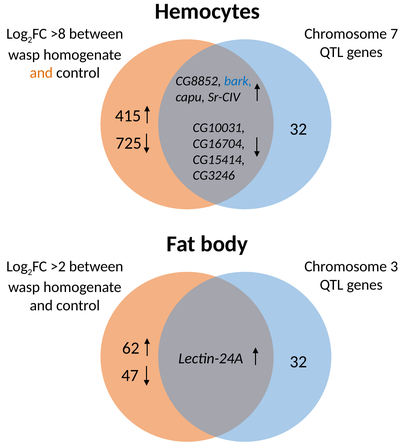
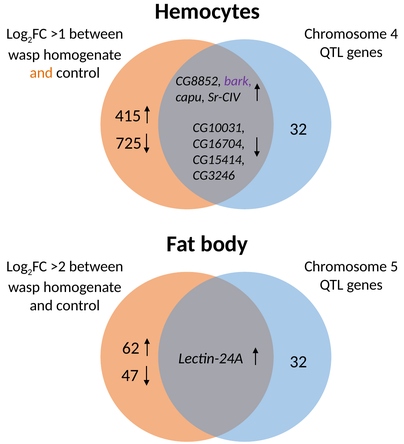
>8: >8 -> >1
7: 7 -> 4
bark colour: blue -> purple
3: 3 -> 5
